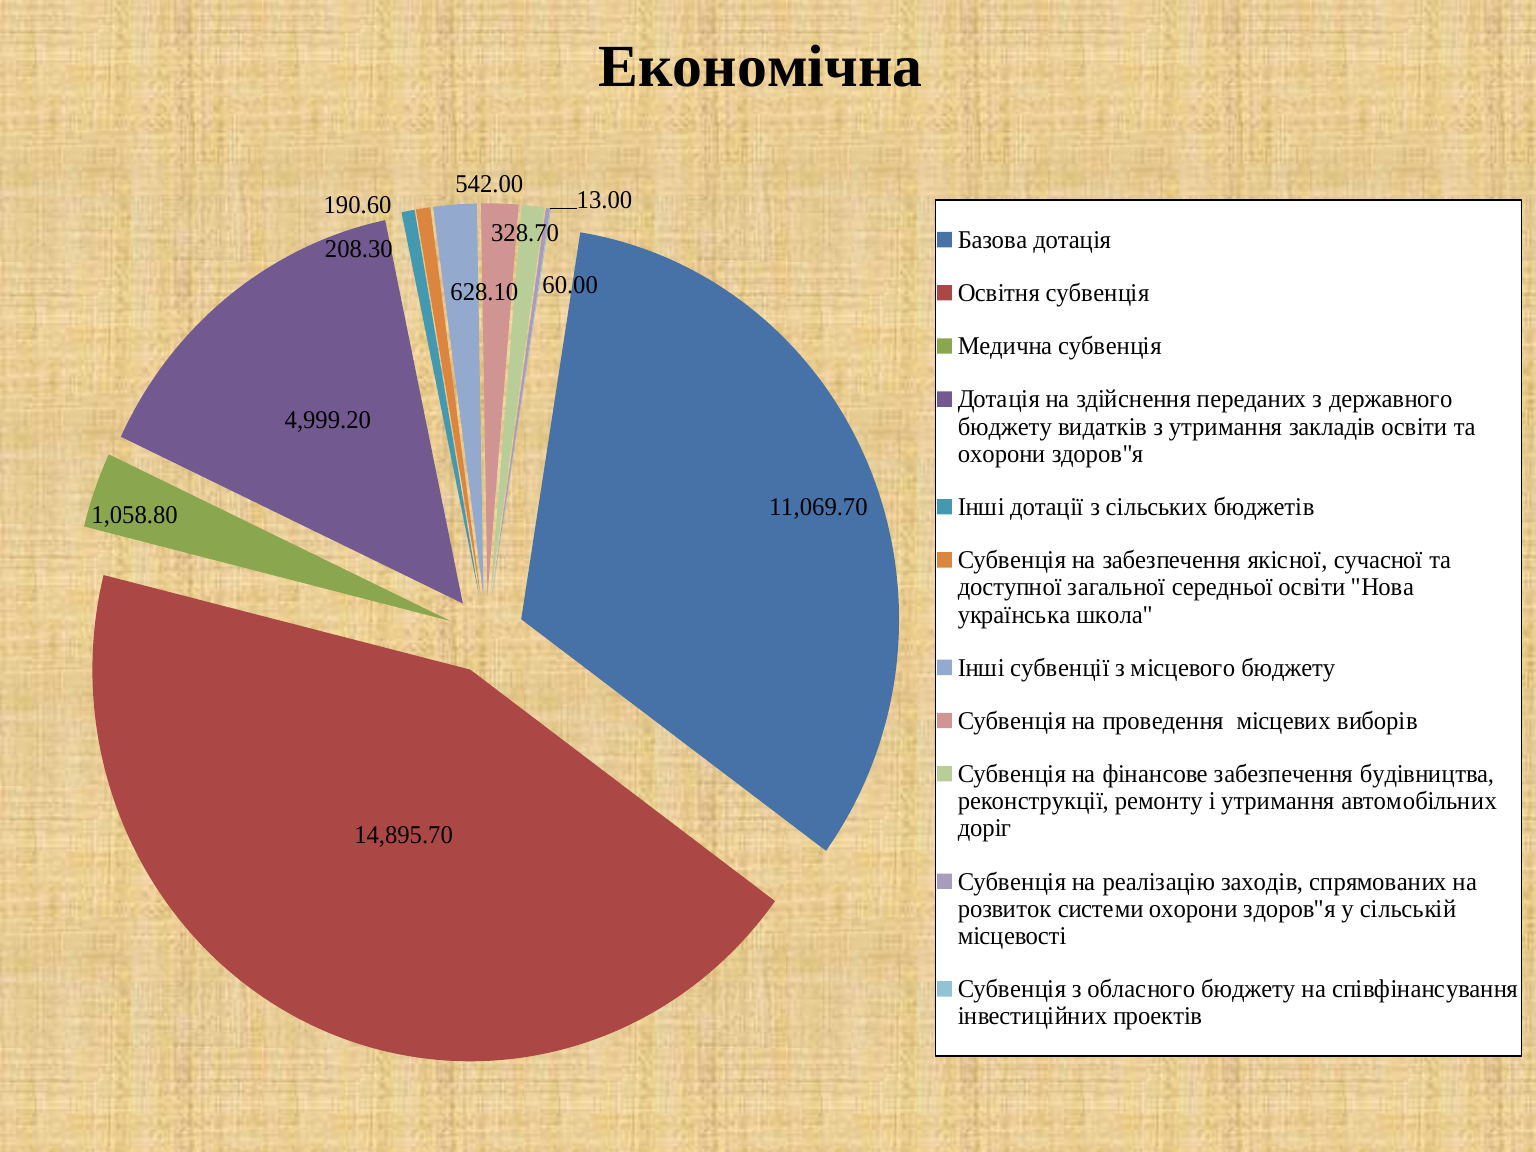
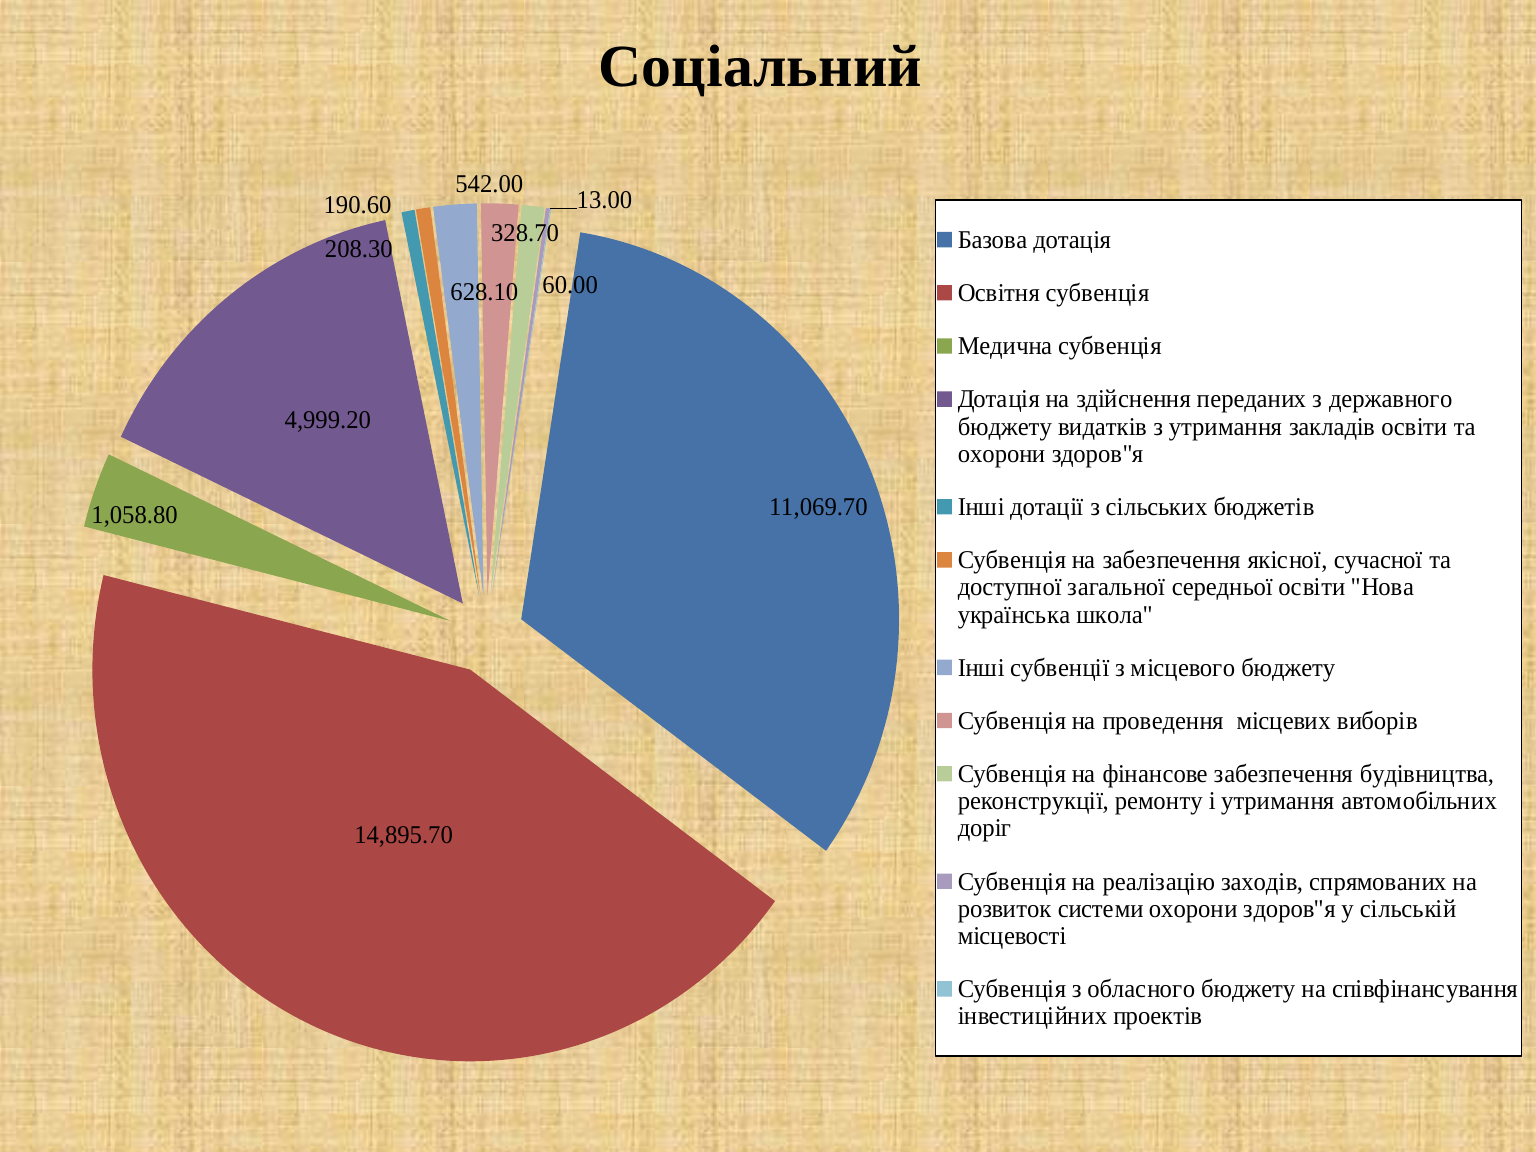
Економічна: Економічна -> Соціальний
